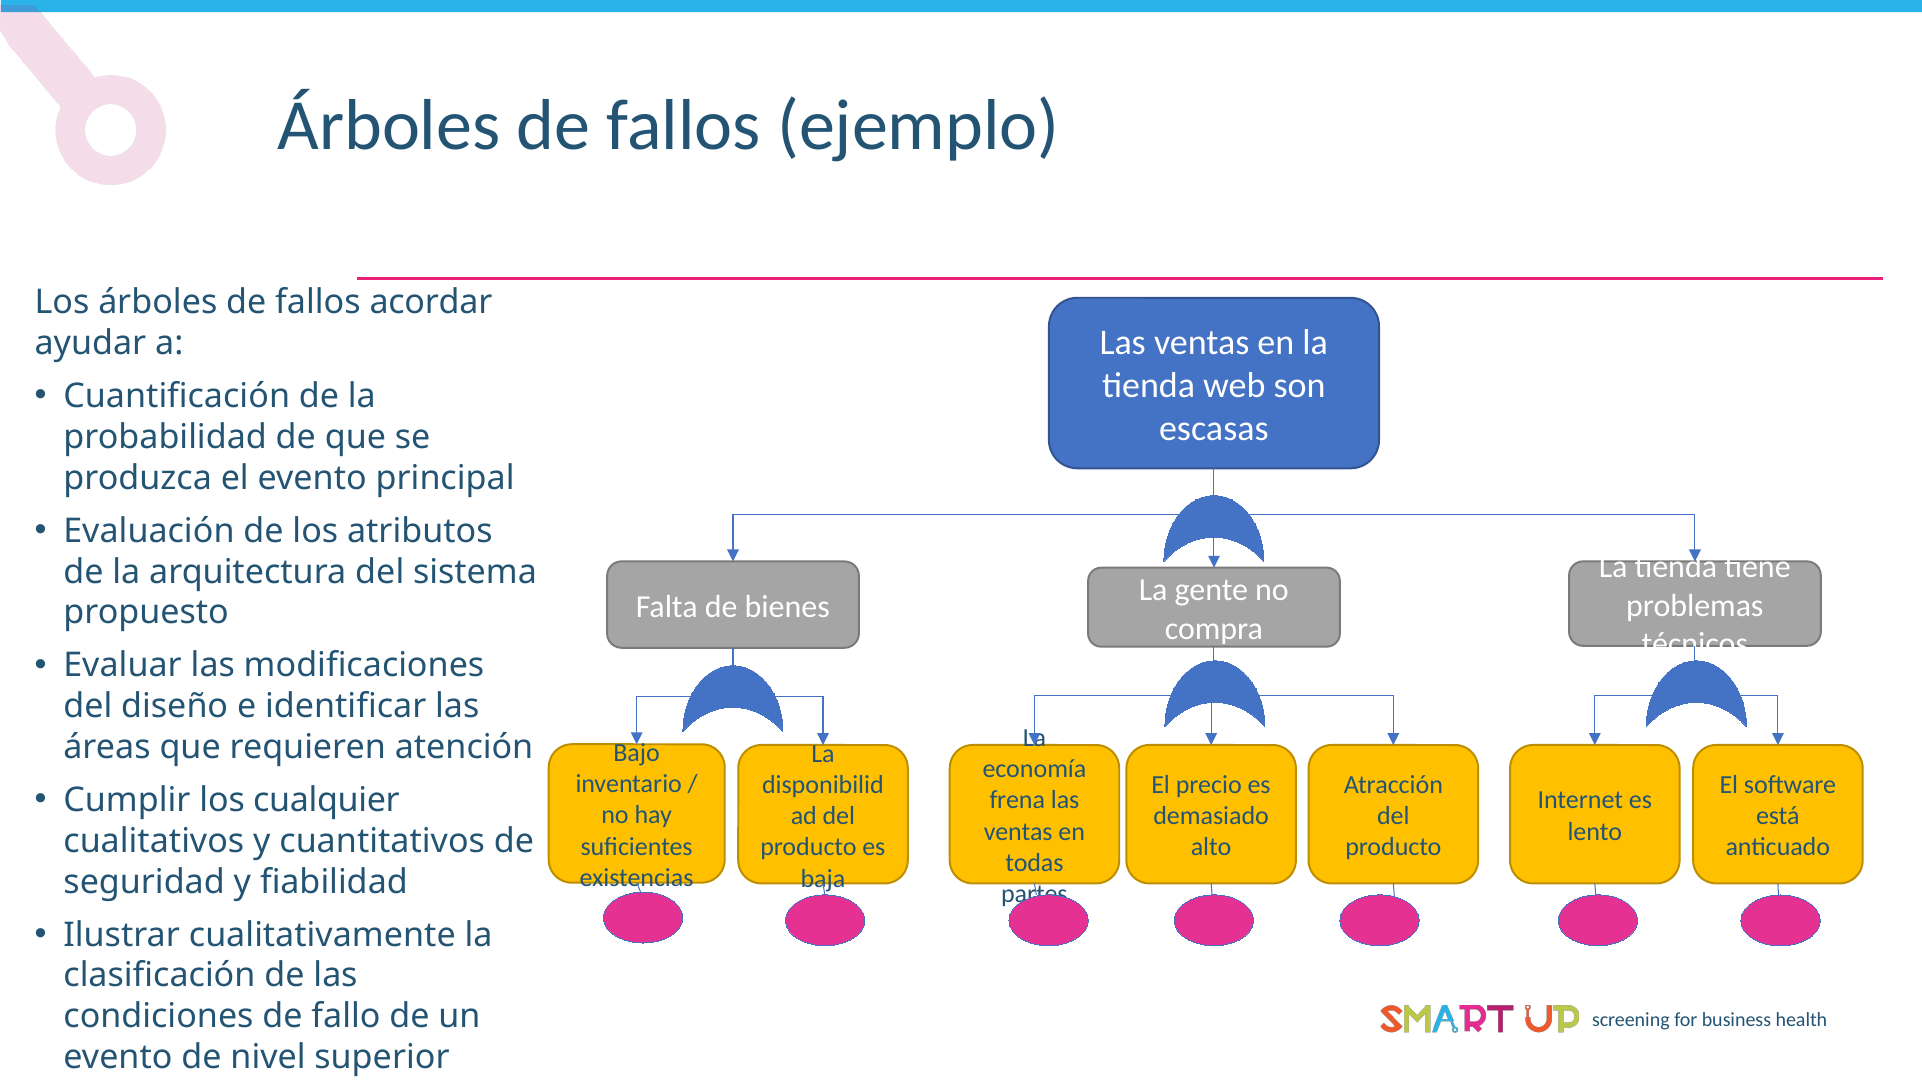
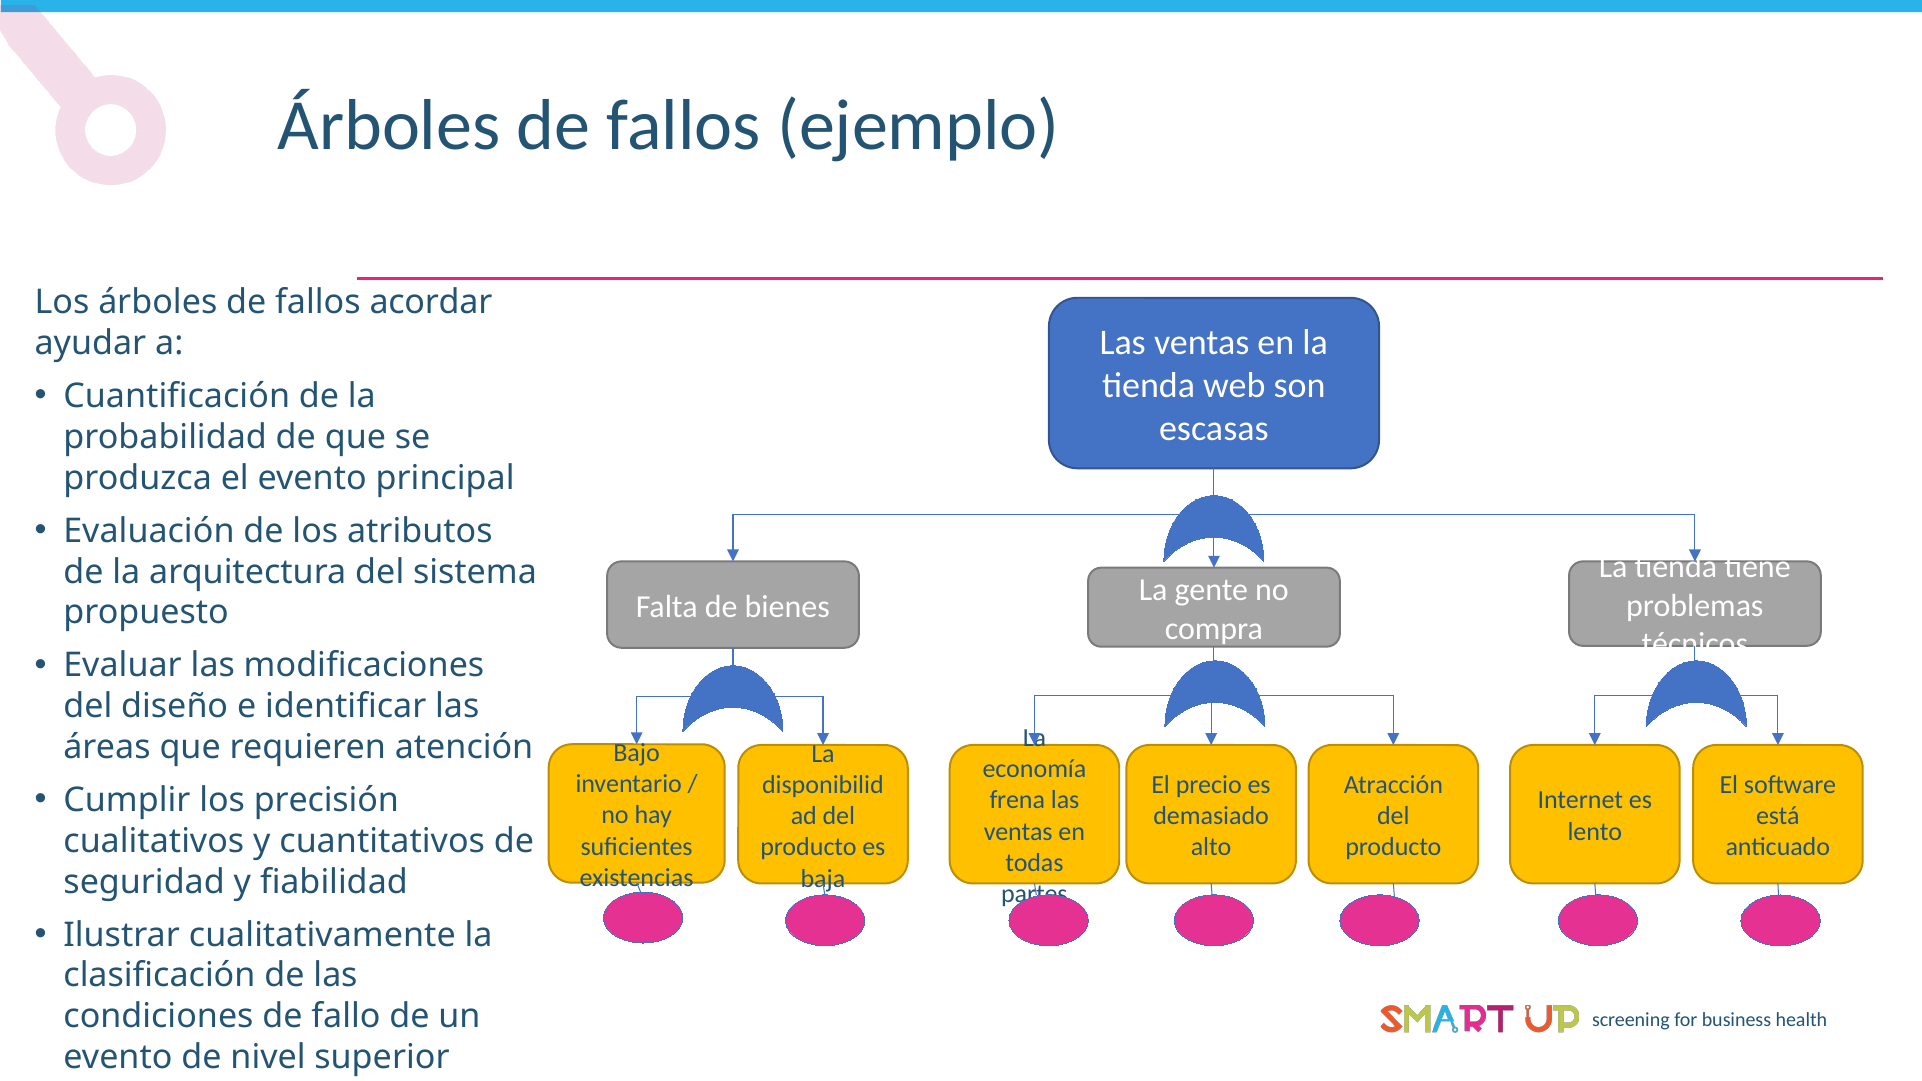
cualquier: cualquier -> precisión
